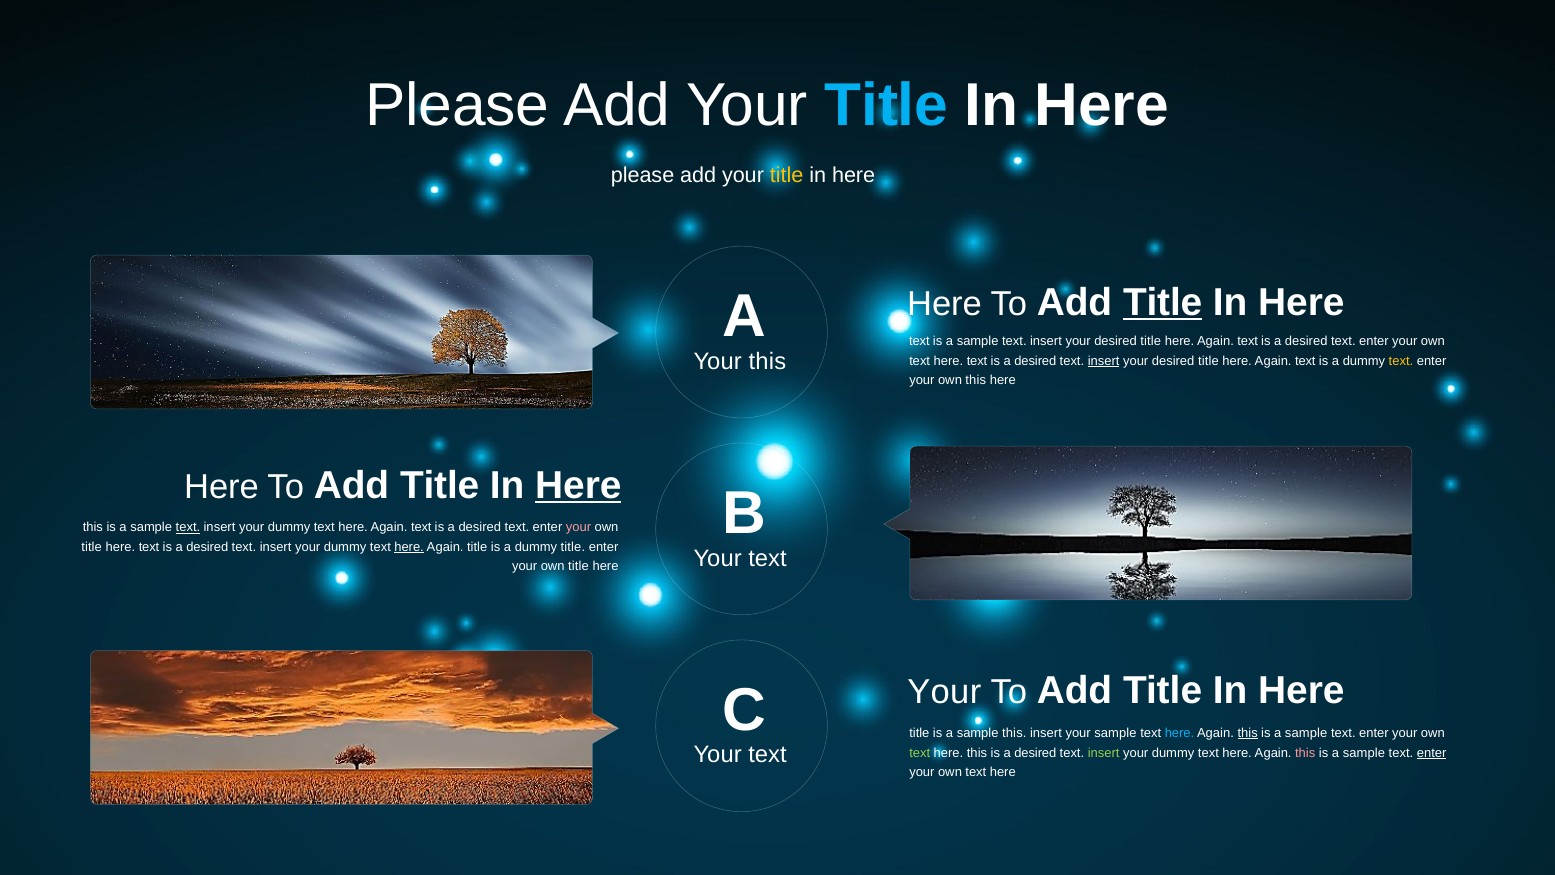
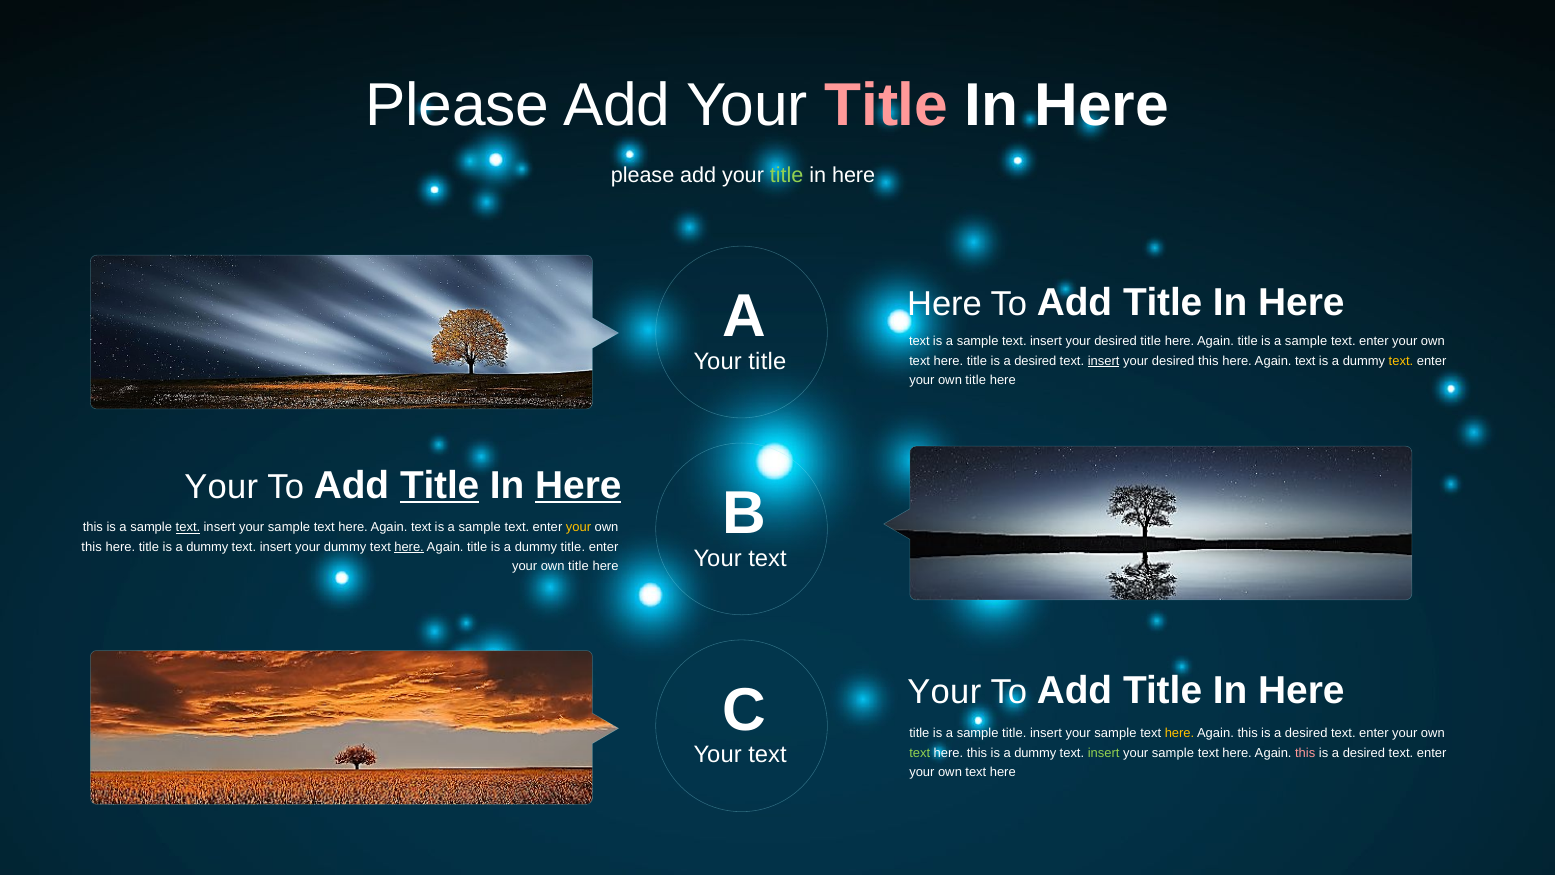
Title at (886, 106) colour: light blue -> pink
title at (787, 175) colour: yellow -> light green
Title at (1163, 302) underline: present -> none
text at (1248, 341): text -> title
desired at (1306, 341): desired -> sample
this at (767, 361): this -> title
text here text: text -> title
title at (1208, 361): title -> this
this at (976, 380): this -> title
Here at (221, 487): Here -> Your
Title at (440, 485) underline: none -> present
dummy at (289, 527): dummy -> sample
desired at (480, 527): desired -> sample
your at (578, 527) colour: pink -> yellow
title at (92, 547): title -> this
text at (149, 547): text -> title
desired at (207, 547): desired -> dummy
sample this: this -> title
here at (1180, 733) colour: light blue -> yellow
this at (1248, 733) underline: present -> none
sample at (1306, 733): sample -> desired
this is a desired: desired -> dummy
dummy at (1173, 753): dummy -> sample
sample at (1364, 753): sample -> desired
enter at (1432, 753) underline: present -> none
